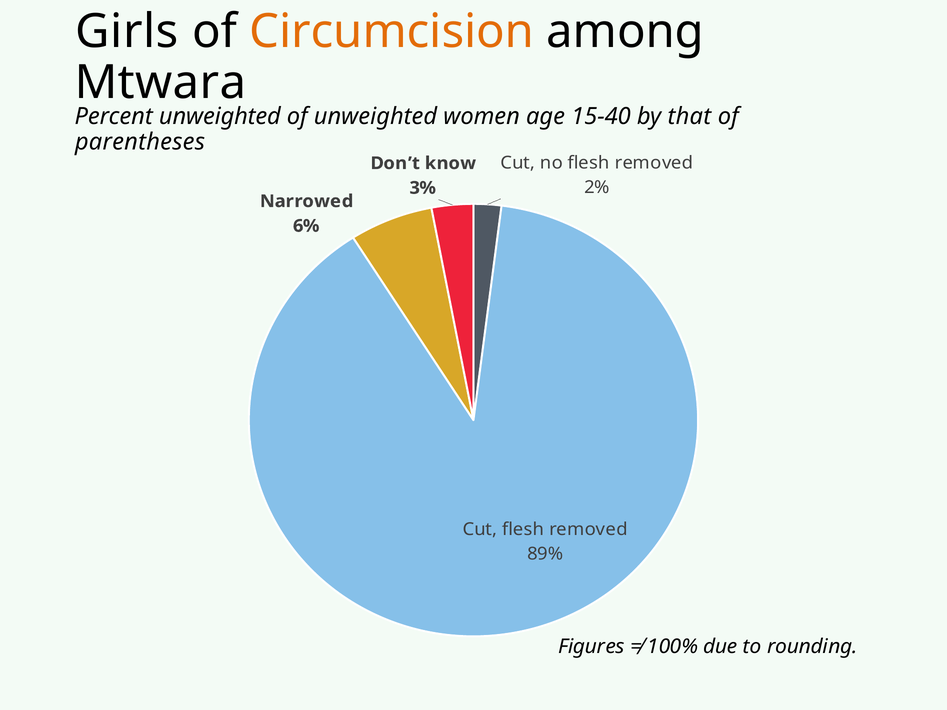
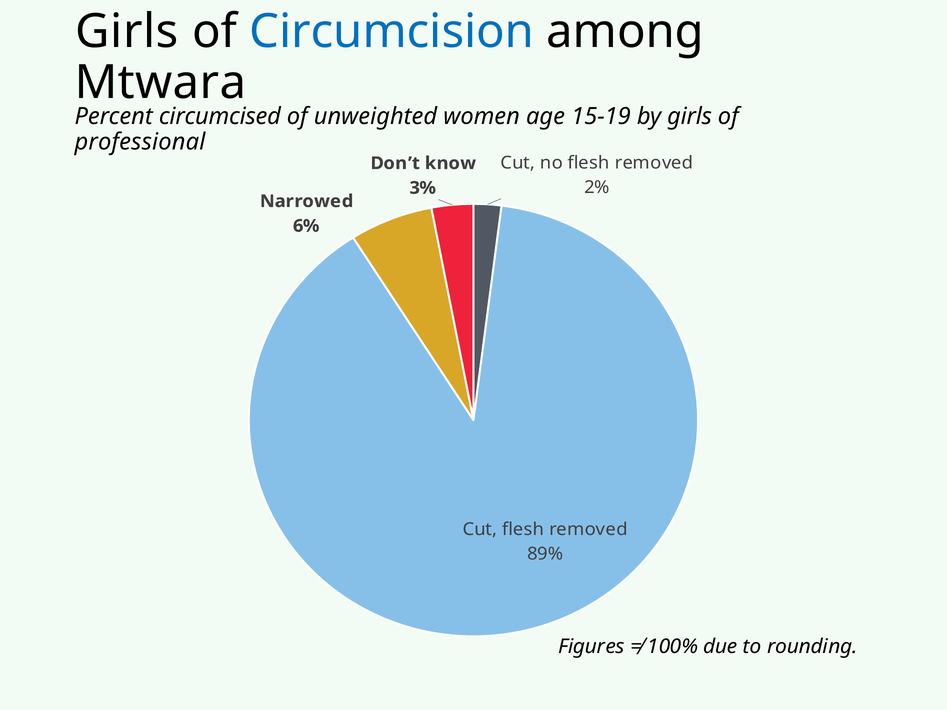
Circumcision colour: orange -> blue
Percent unweighted: unweighted -> circumcised
15-40: 15-40 -> 15-19
by that: that -> girls
parentheses: parentheses -> professional
